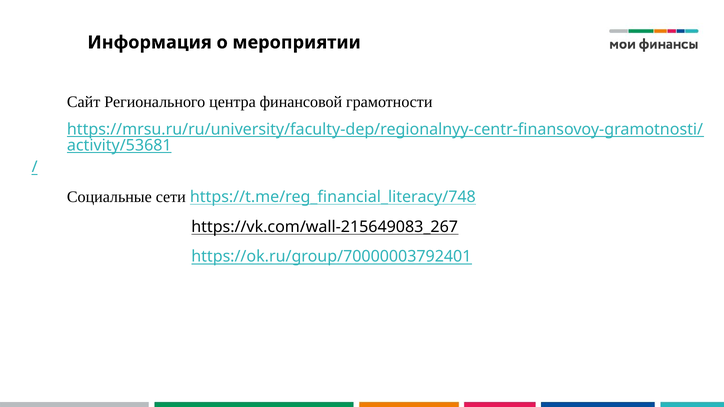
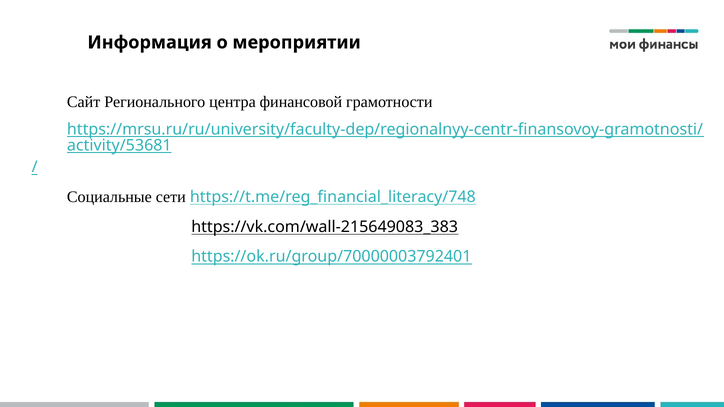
https://vk.com/wall-215649083_267: https://vk.com/wall-215649083_267 -> https://vk.com/wall-215649083_383
